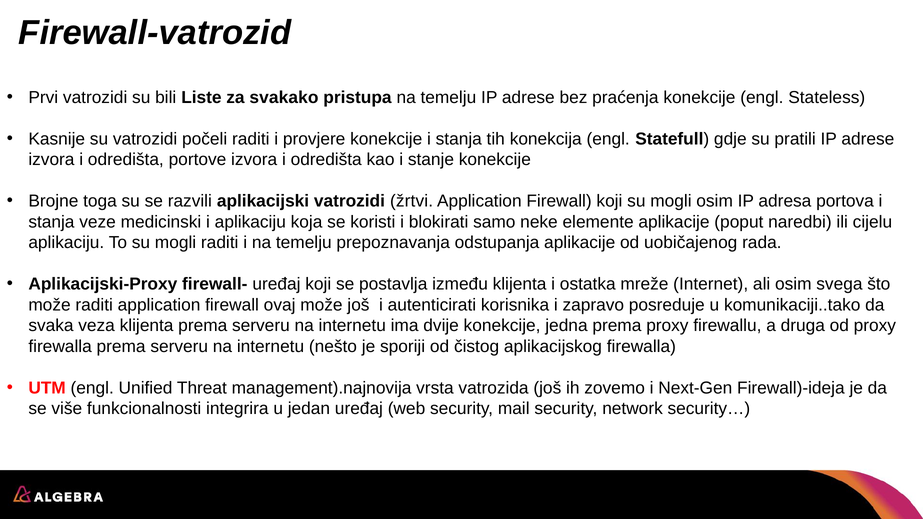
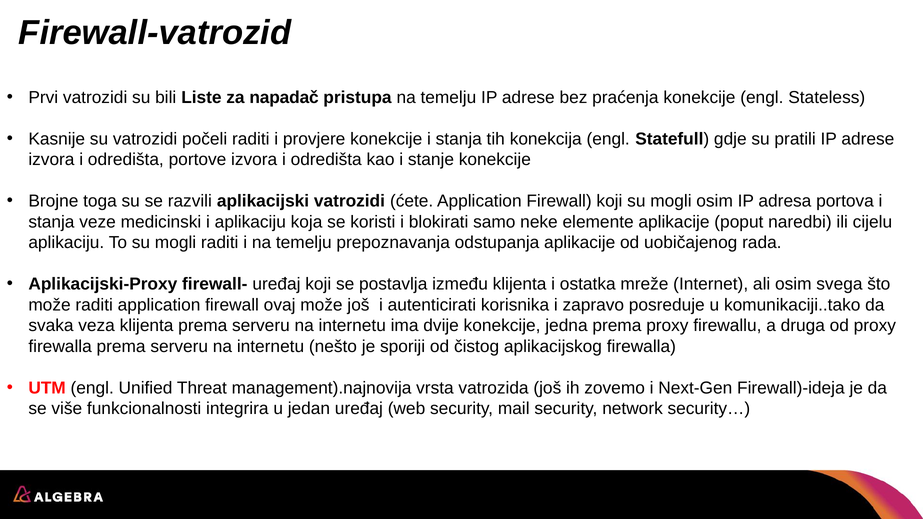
svakako: svakako -> napadač
žrtvi: žrtvi -> ćete
